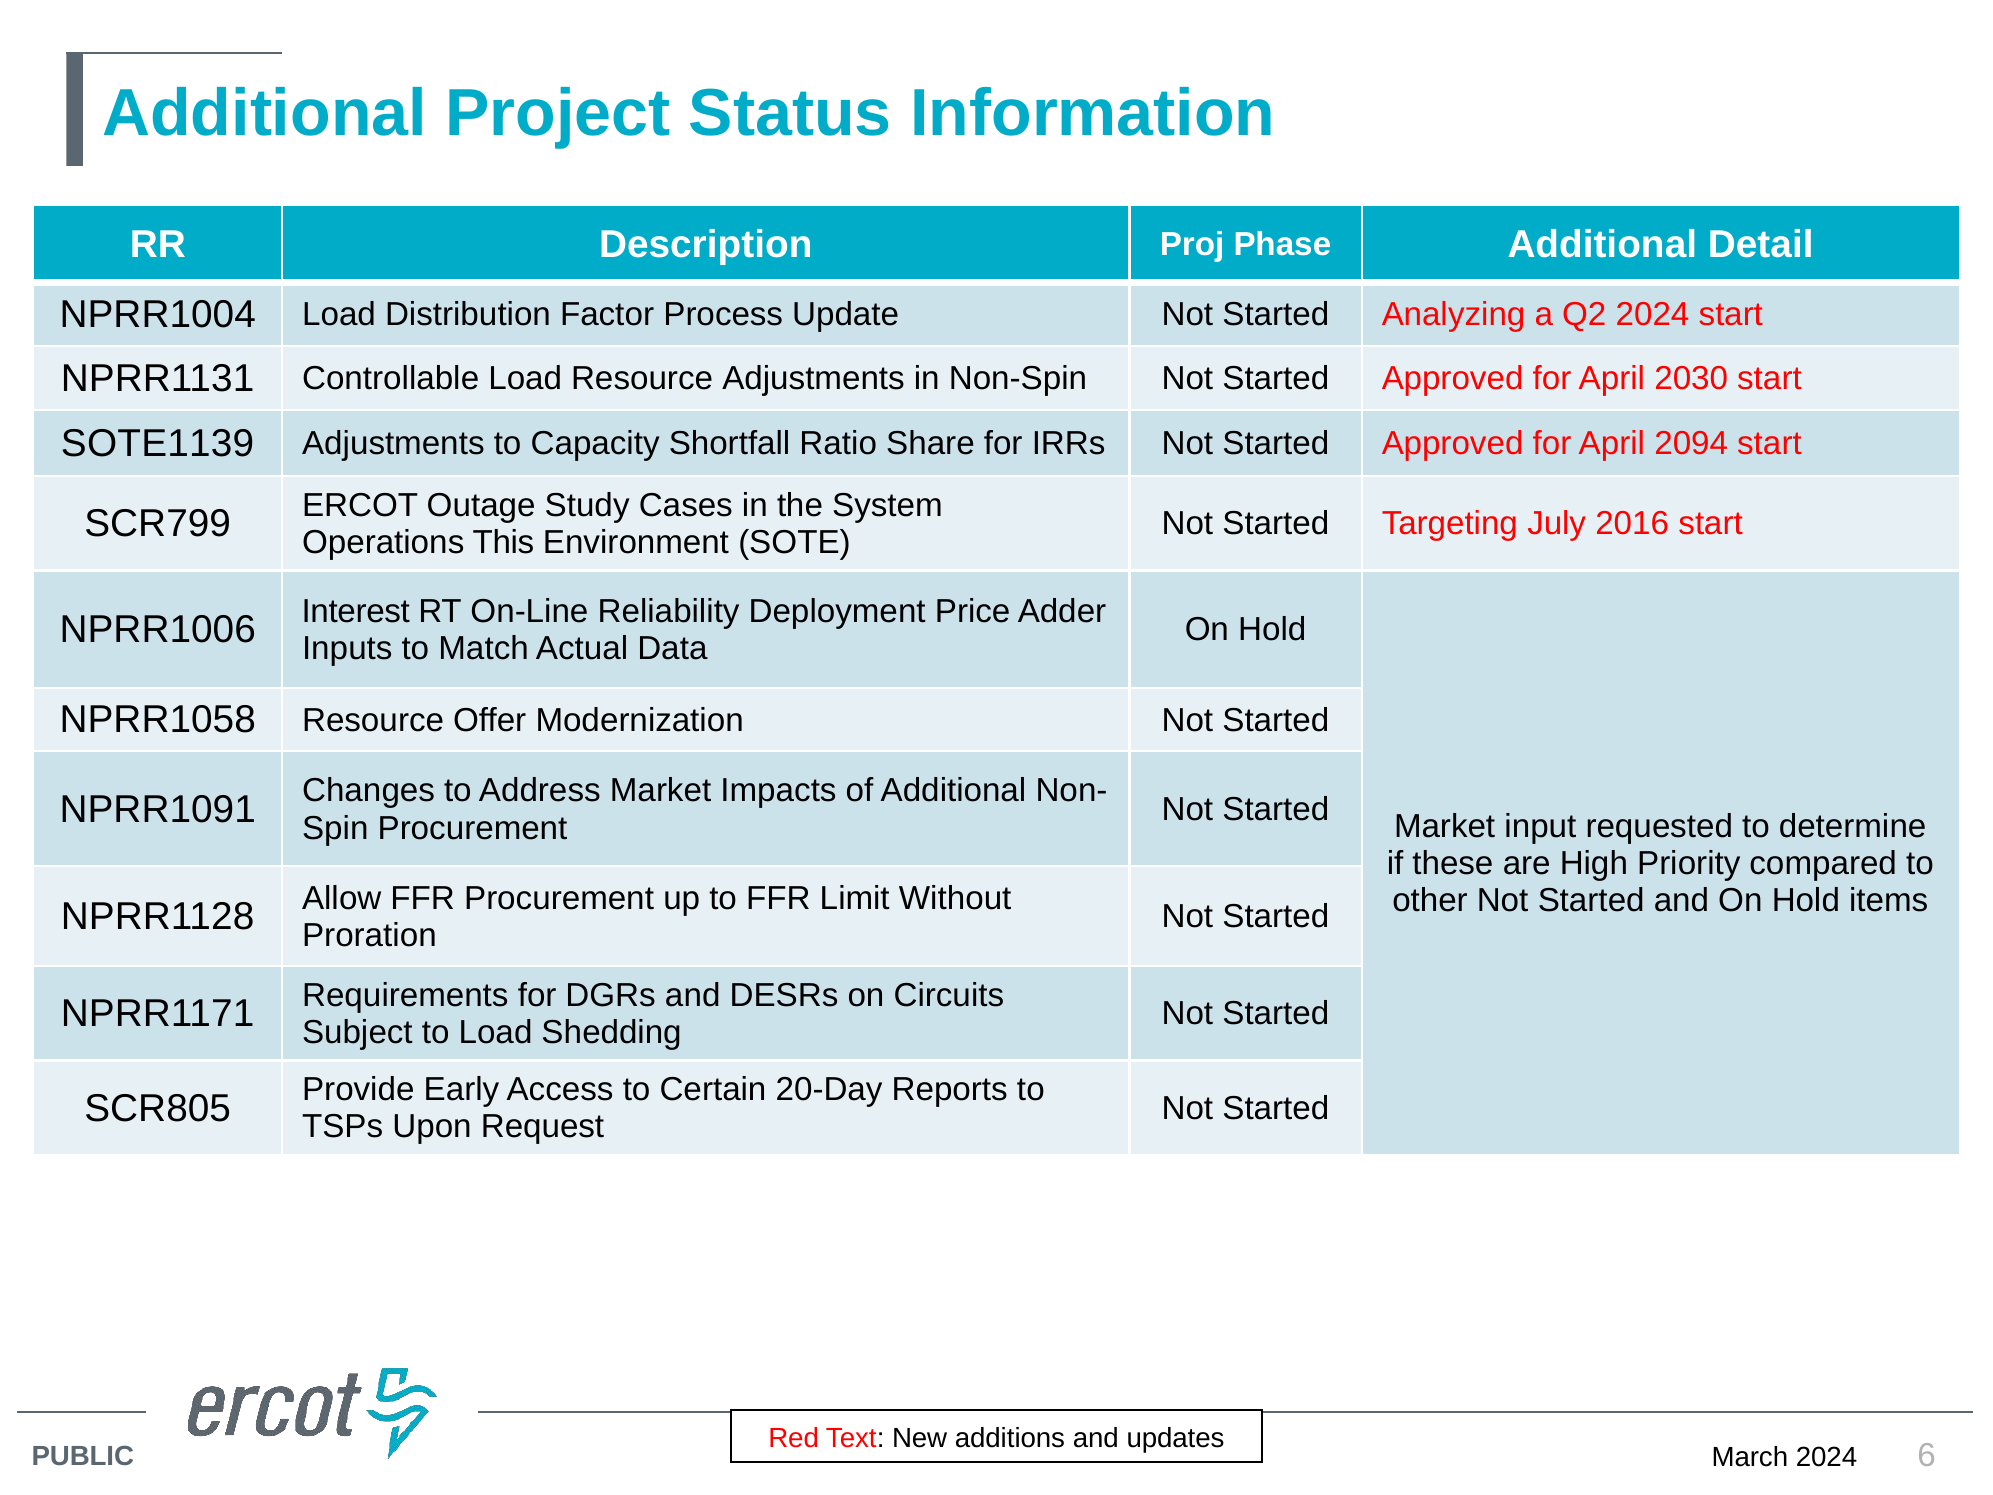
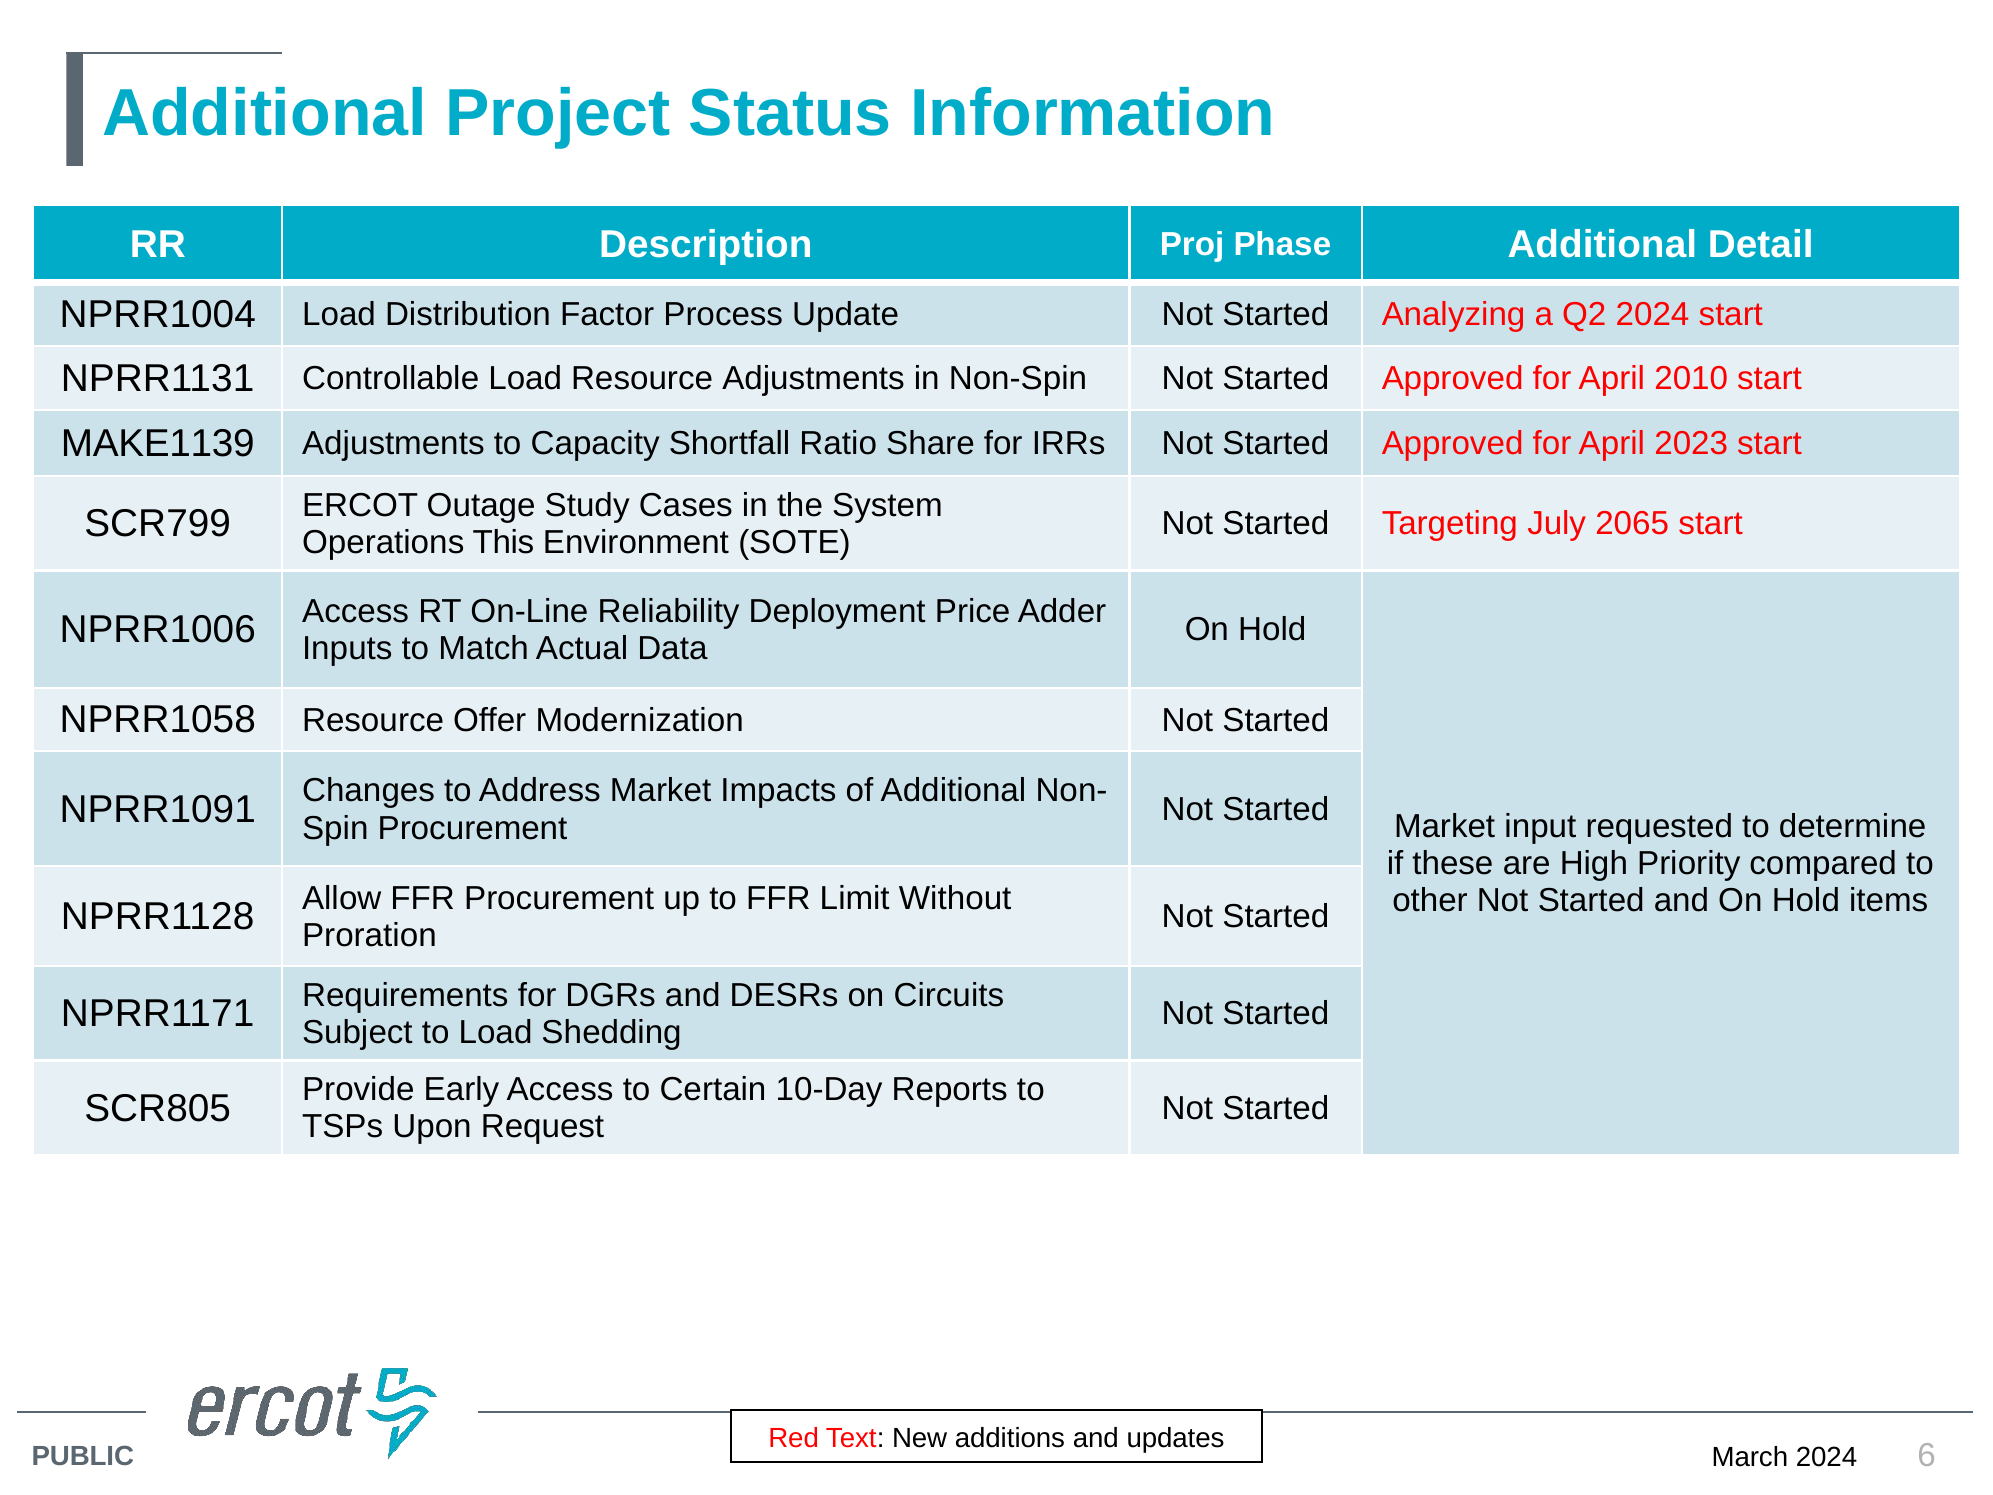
2030: 2030 -> 2010
SOTE1139: SOTE1139 -> MAKE1139
2094: 2094 -> 2023
2016: 2016 -> 2065
NPRR1006 Interest: Interest -> Access
20-Day: 20-Day -> 10-Day
